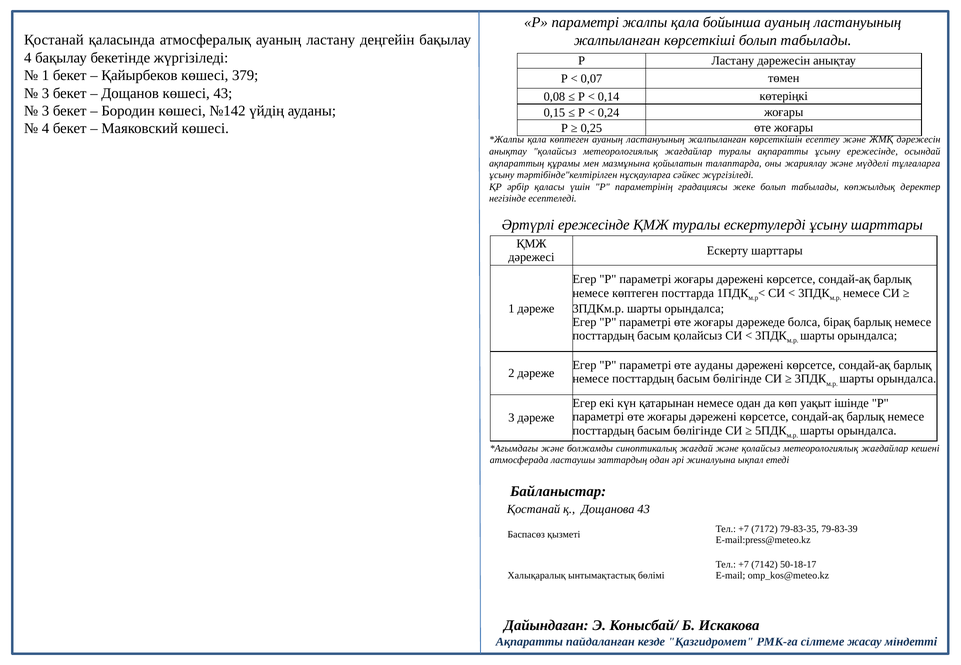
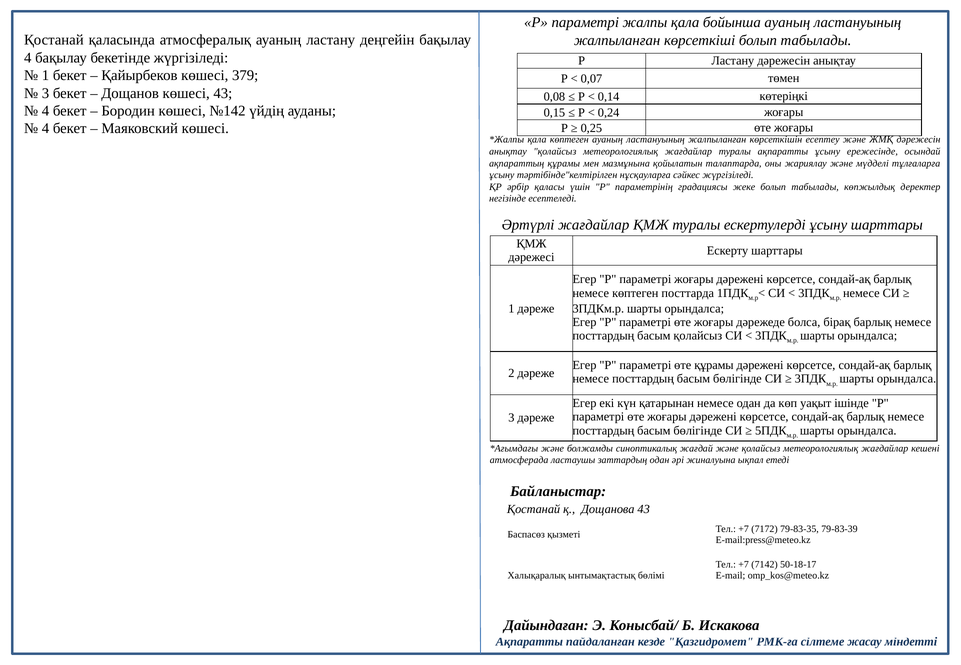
3 at (46, 111): 3 -> 4
Әртүрлі ережесінде: ережесінде -> жағдайлар
өте ауданы: ауданы -> құрамы
